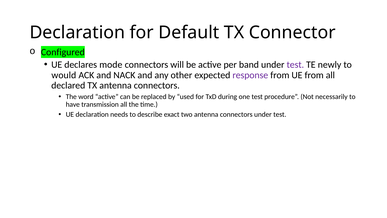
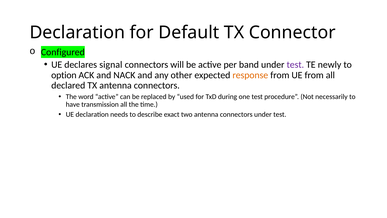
mode: mode -> signal
would: would -> option
response colour: purple -> orange
